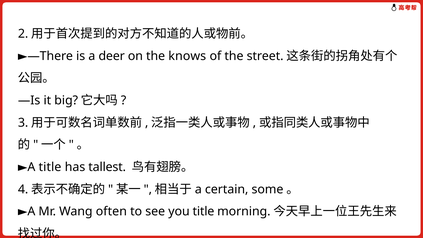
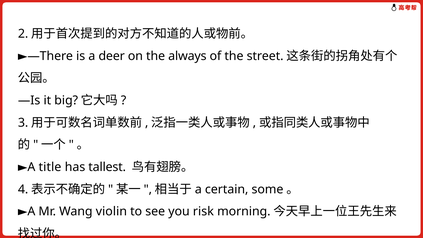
knows: knows -> always
often: often -> violin
you title: title -> risk
